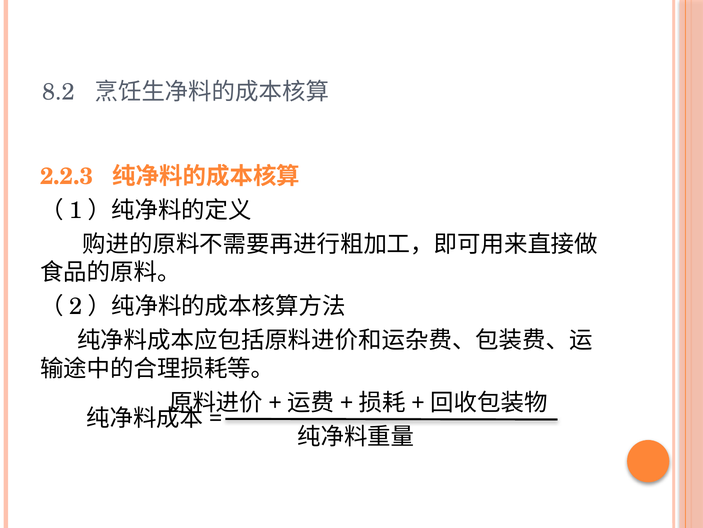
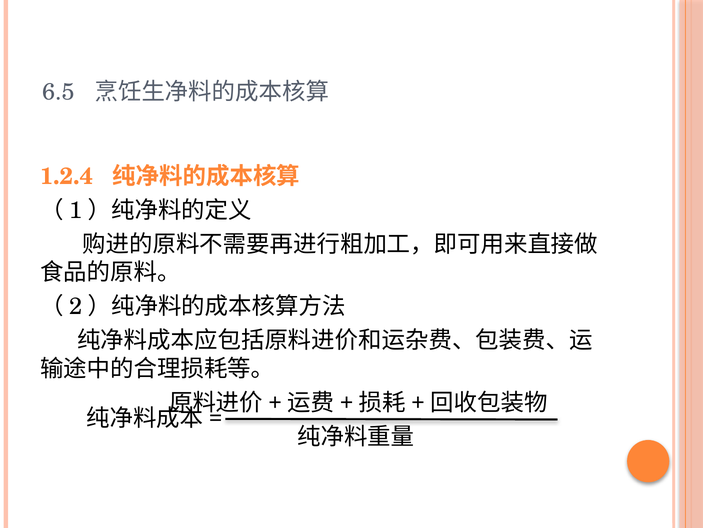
8.2: 8.2 -> 6.5
2.2.3: 2.2.3 -> 1.2.4
